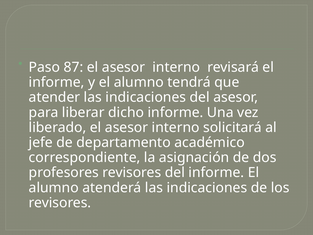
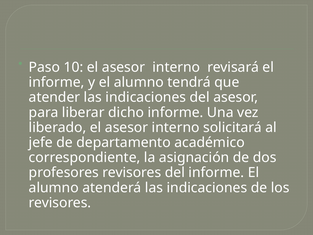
87: 87 -> 10
